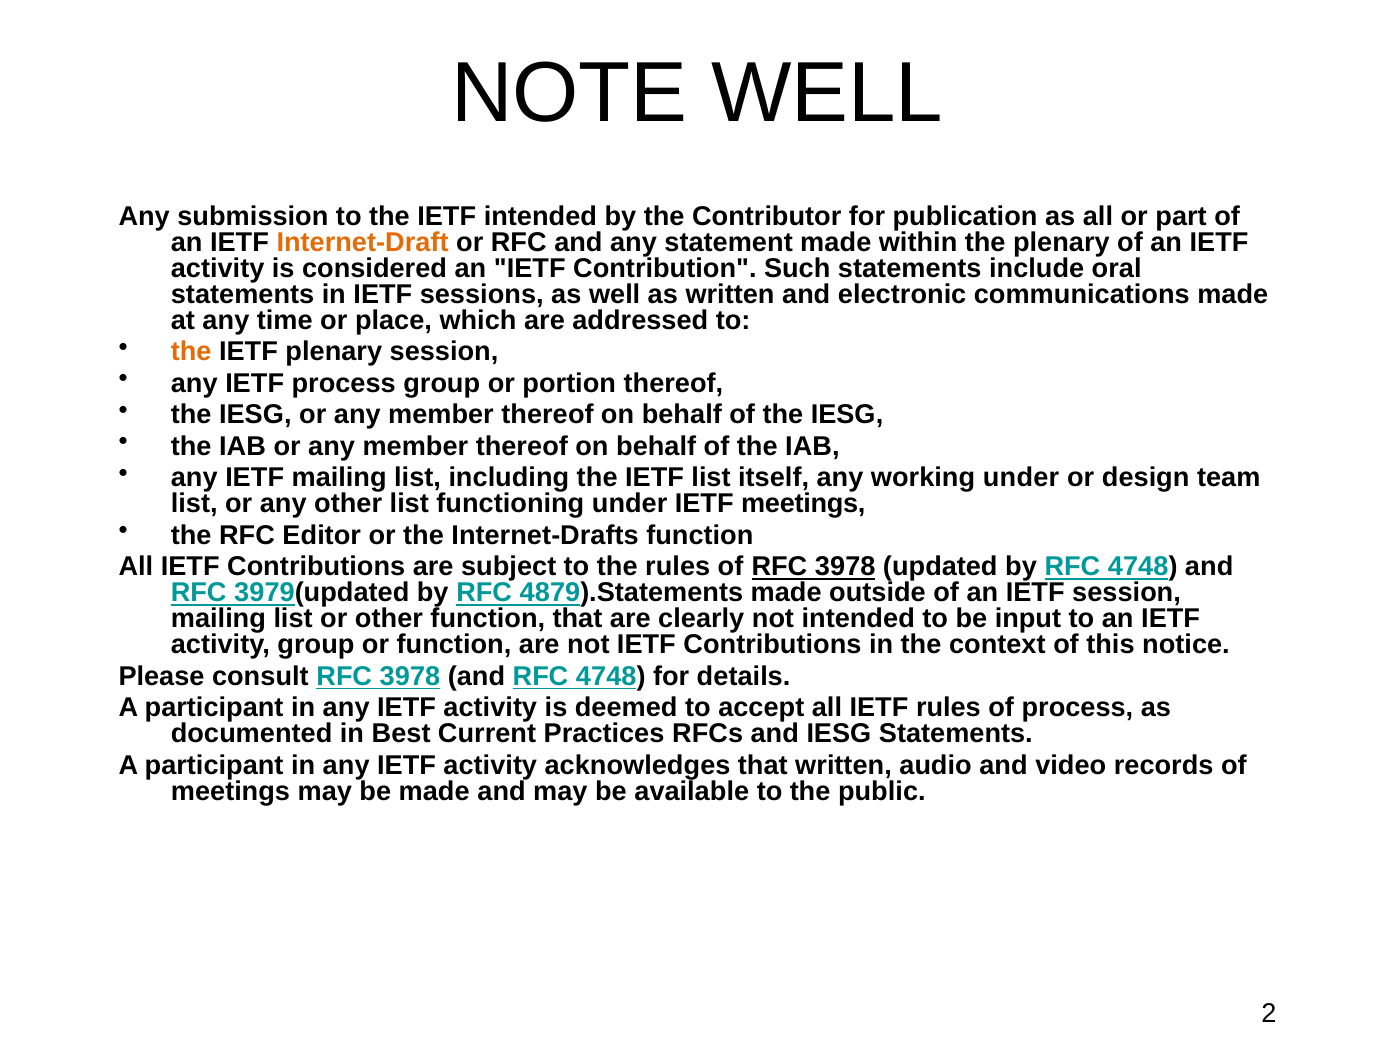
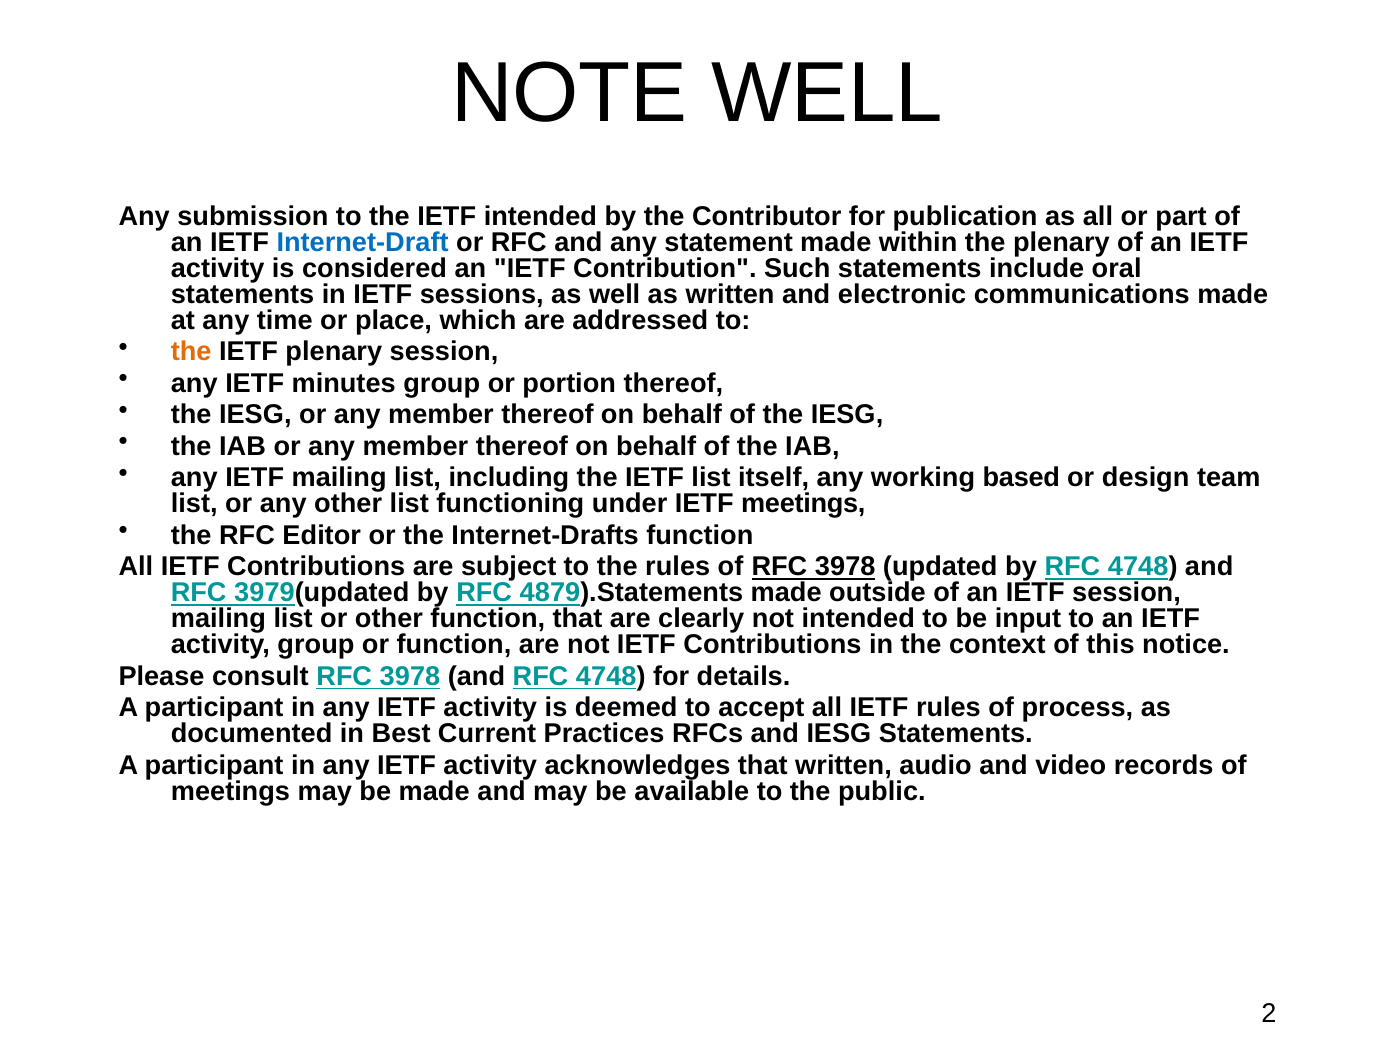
Internet-Draft colour: orange -> blue
IETF process: process -> minutes
working under: under -> based
